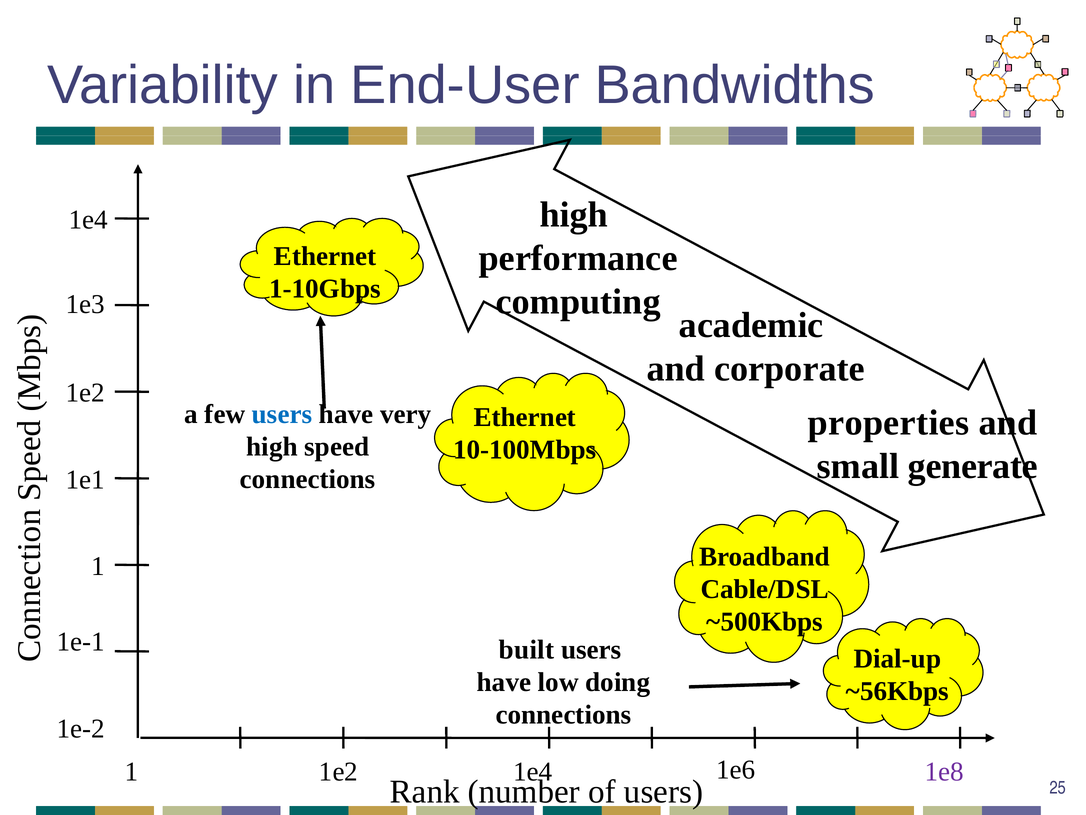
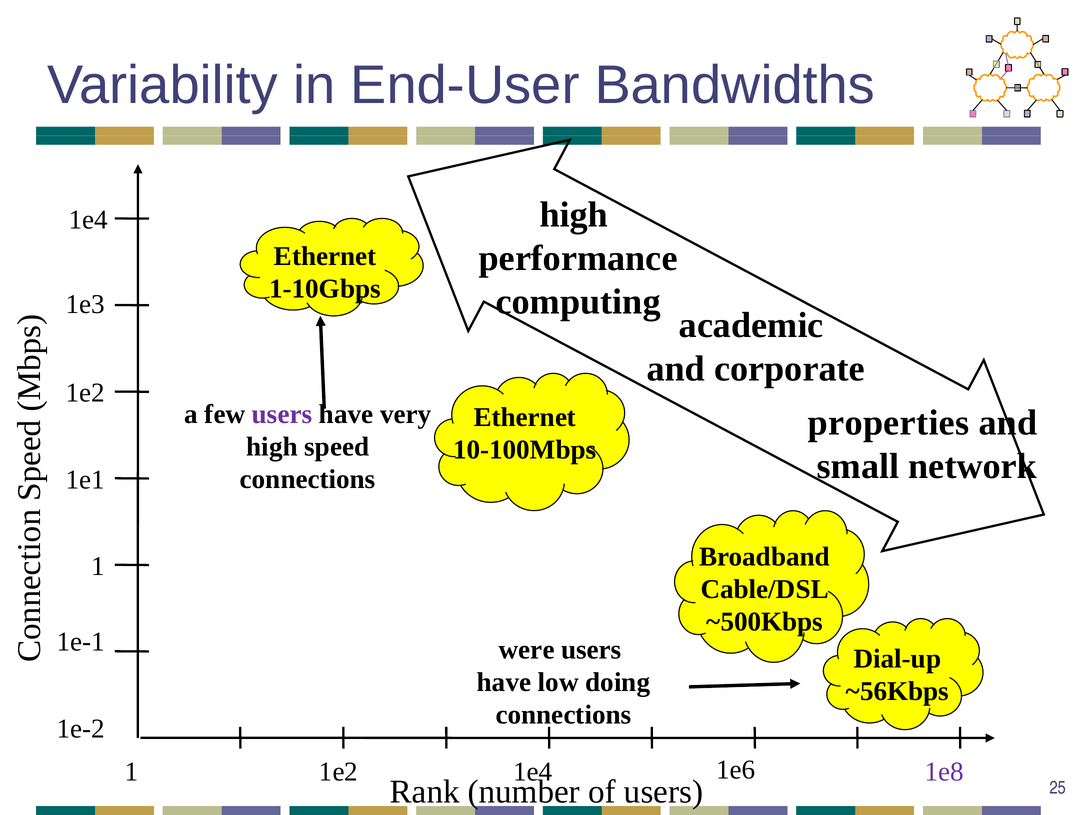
users at (282, 414) colour: blue -> purple
generate: generate -> network
built: built -> were
